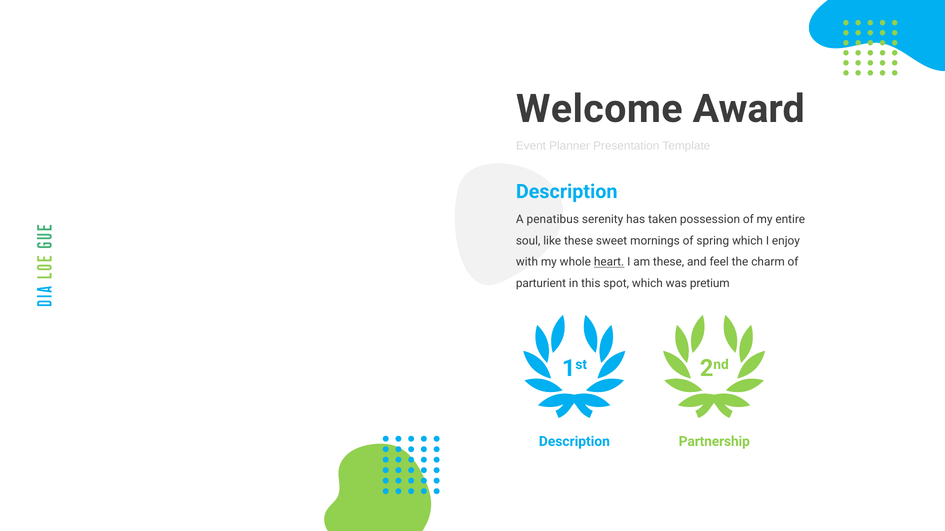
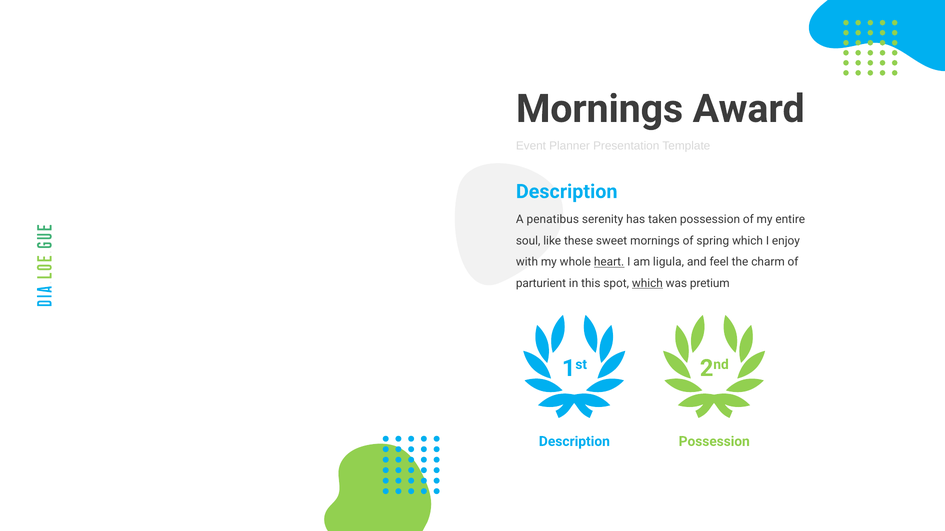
Welcome at (599, 109): Welcome -> Mornings
am these: these -> ligula
which at (647, 284) underline: none -> present
Partnership at (714, 442): Partnership -> Possession
